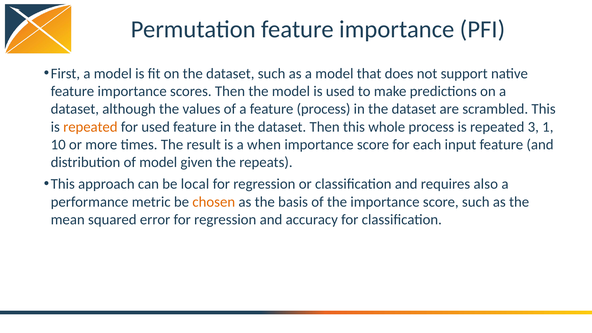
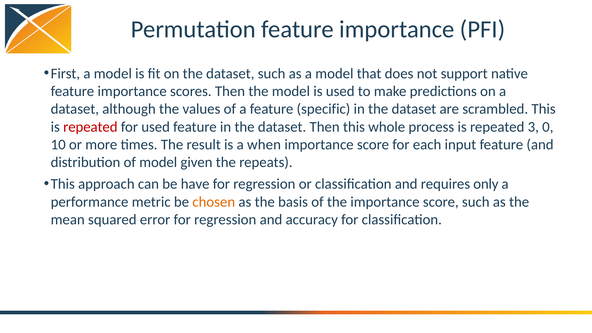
feature process: process -> specific
repeated at (90, 127) colour: orange -> red
1: 1 -> 0
local: local -> have
also: also -> only
